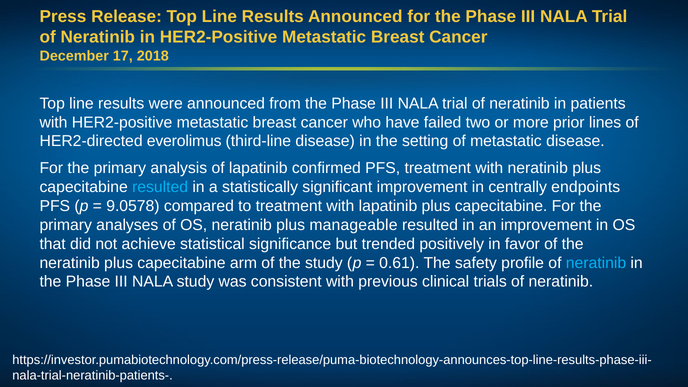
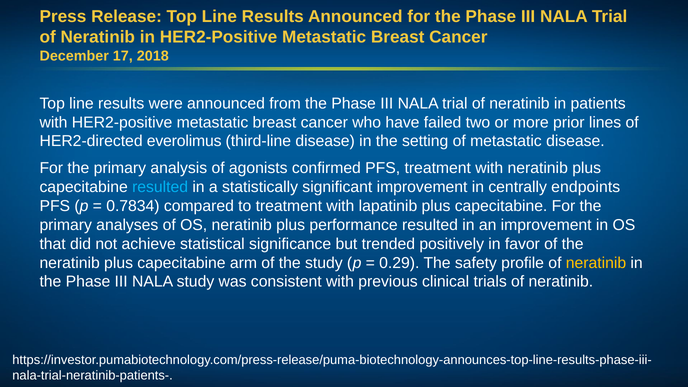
of lapatinib: lapatinib -> agonists
9.0578: 9.0578 -> 0.7834
manageable: manageable -> performance
0.61: 0.61 -> 0.29
neratinib at (596, 263) colour: light blue -> yellow
